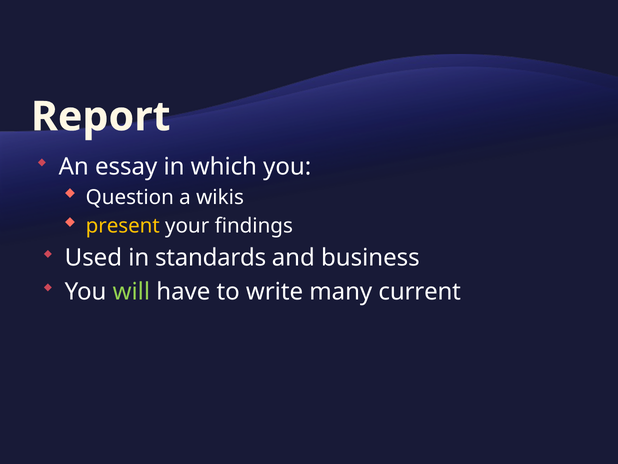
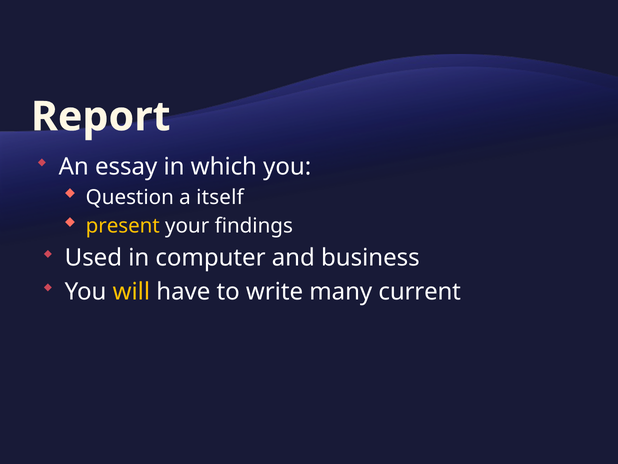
wikis: wikis -> itself
standards: standards -> computer
will colour: light green -> yellow
